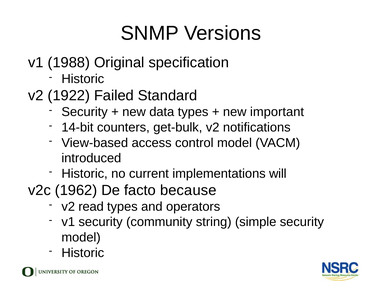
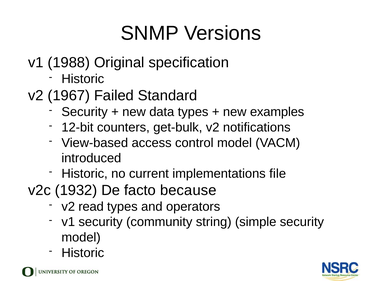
1922: 1922 -> 1967
important: important -> examples
14-bit: 14-bit -> 12-bit
will: will -> file
1962: 1962 -> 1932
